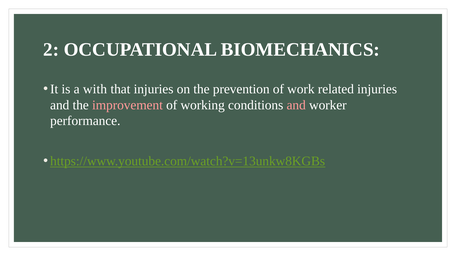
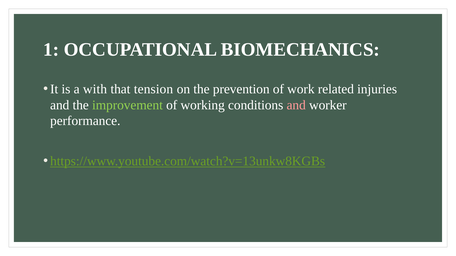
2: 2 -> 1
that injuries: injuries -> tension
improvement colour: pink -> light green
